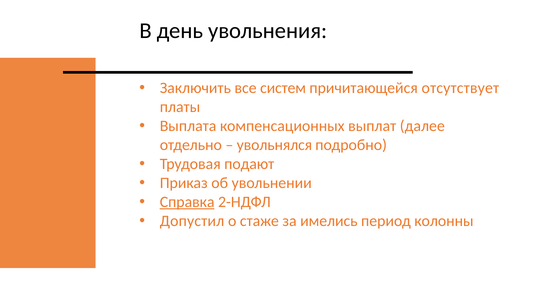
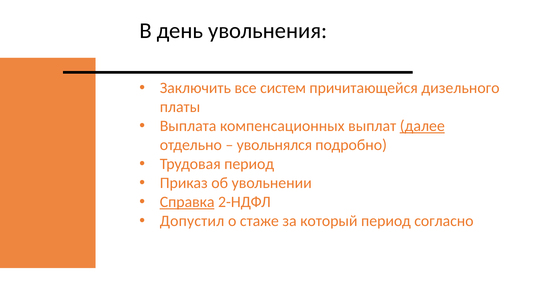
отсутствует: отсутствует -> дизельного
далее underline: none -> present
Трудовая подают: подают -> период
имелись: имелись -> который
колонны: колонны -> согласно
